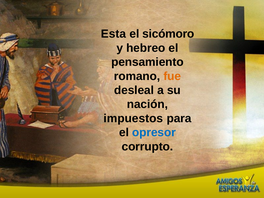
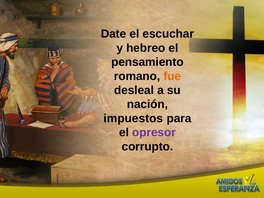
Esta: Esta -> Date
sicómoro: sicómoro -> escuchar
opresor colour: blue -> purple
